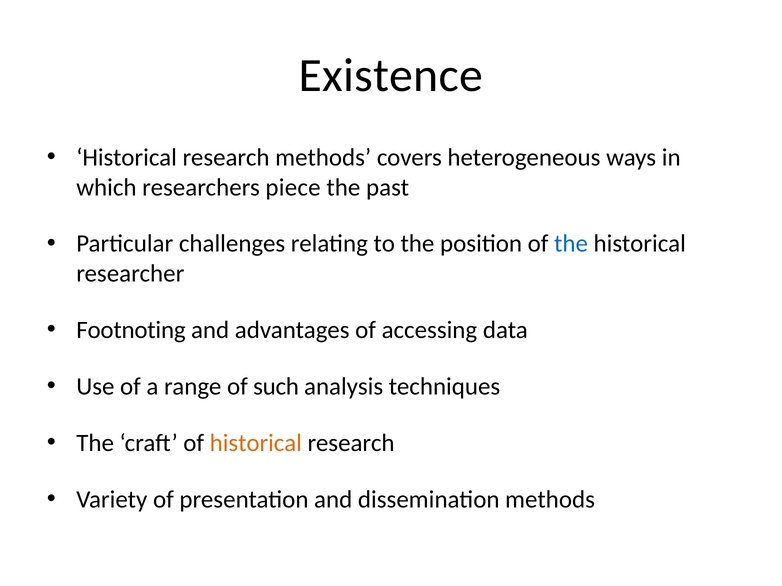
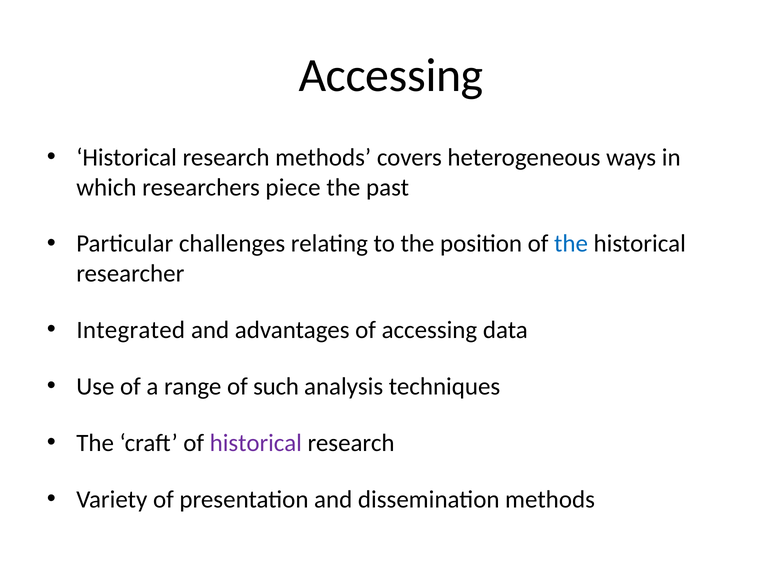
Existence at (391, 76): Existence -> Accessing
Footnoting: Footnoting -> Integrated
historical at (256, 443) colour: orange -> purple
